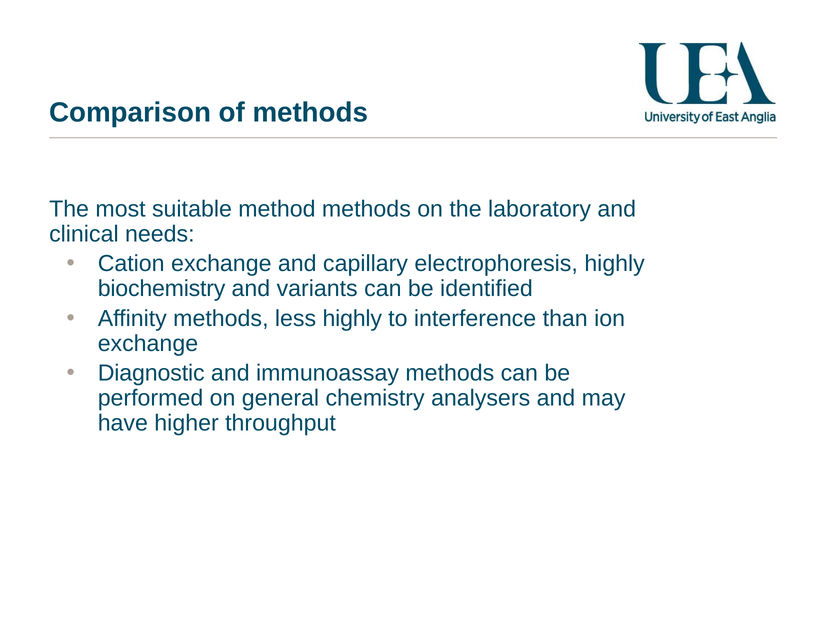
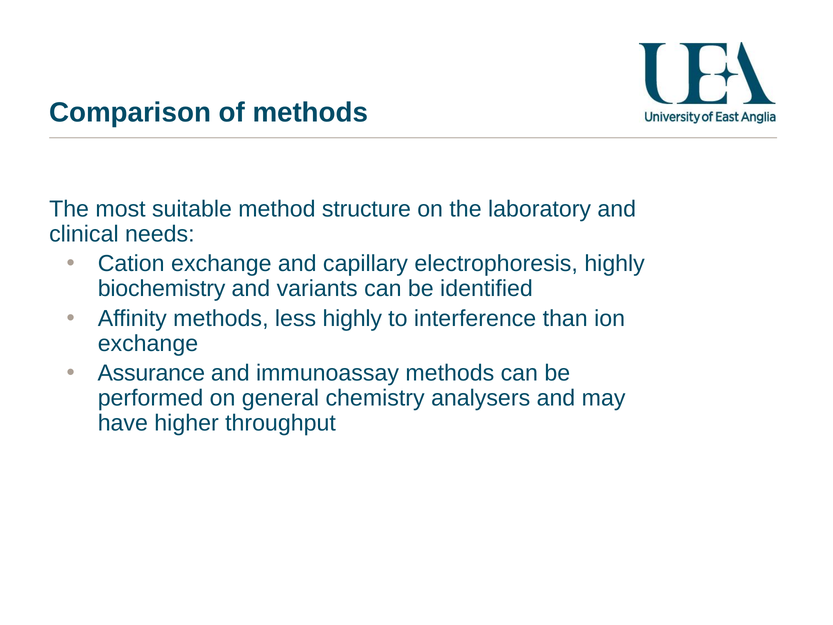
method methods: methods -> structure
Diagnostic: Diagnostic -> Assurance
